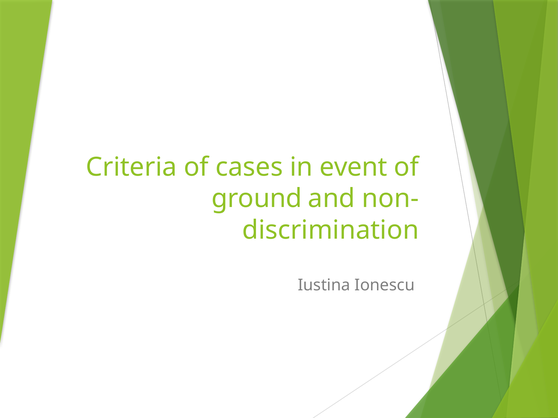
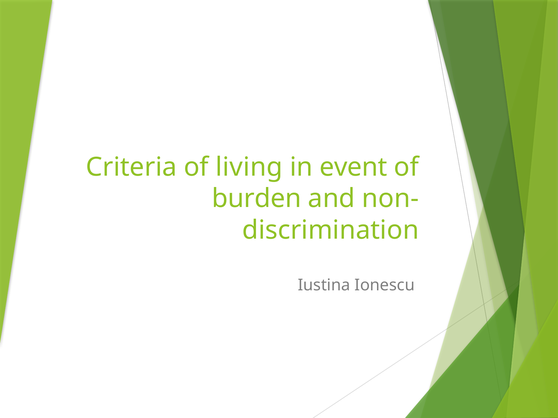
cases: cases -> living
ground: ground -> burden
